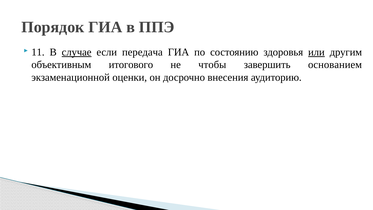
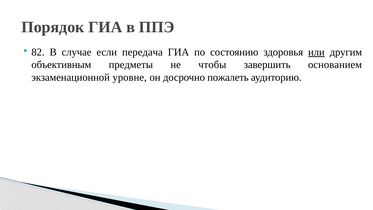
11: 11 -> 82
случае underline: present -> none
итогового: итогового -> предметы
оценки: оценки -> уровне
внесения: внесения -> пожалеть
